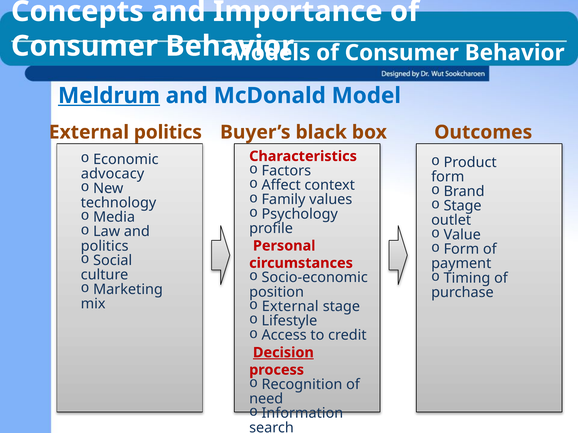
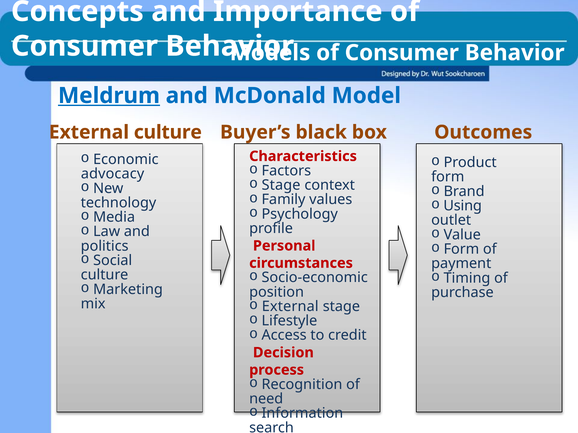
External politics: politics -> culture
Affect at (281, 185): Affect -> Stage
Stage at (463, 206): Stage -> Using
Decision underline: present -> none
